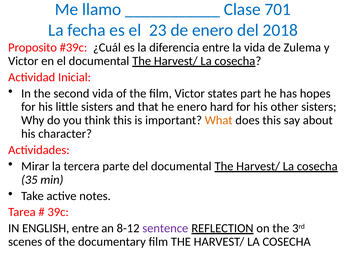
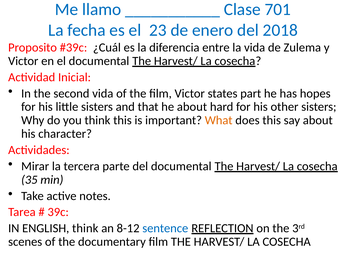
he enero: enero -> about
ENGLISH entre: entre -> think
sentence colour: purple -> blue
